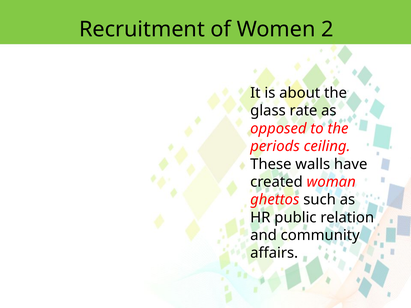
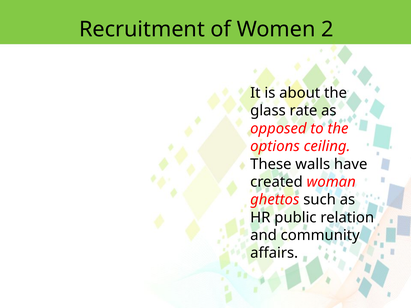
periods: periods -> options
